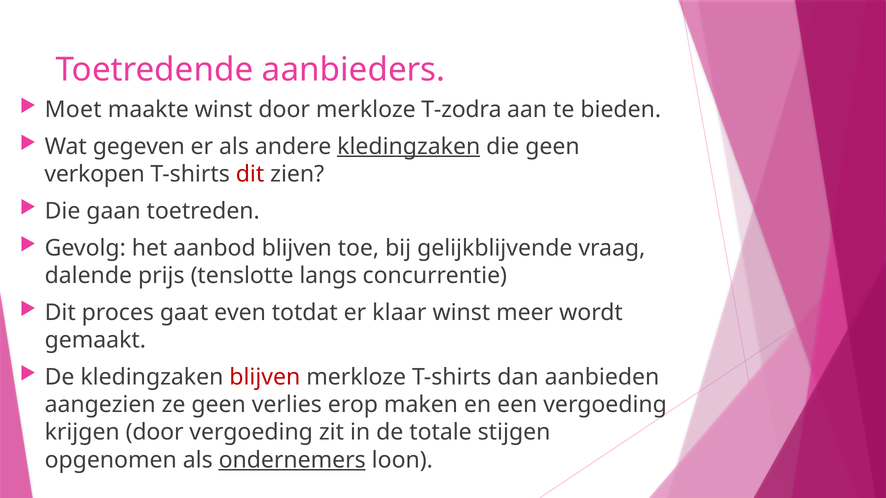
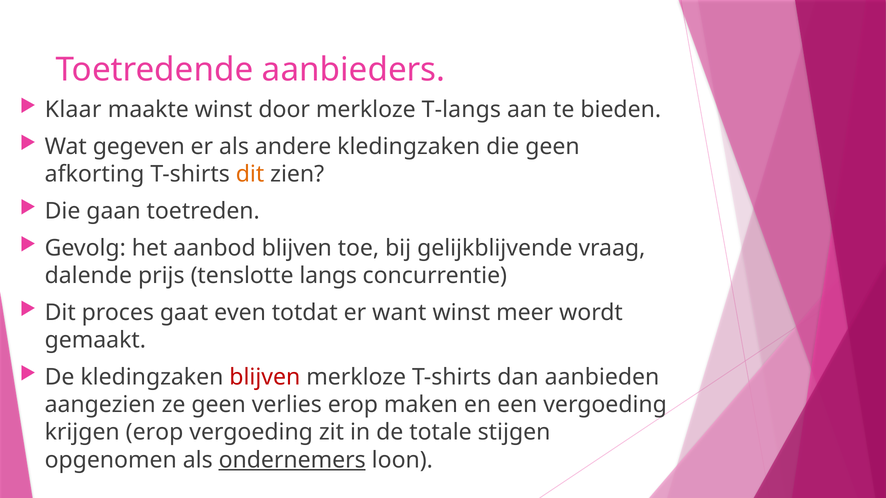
Moet: Moet -> Klaar
T-zodra: T-zodra -> T-langs
kledingzaken at (409, 147) underline: present -> none
verkopen: verkopen -> afkorting
dit at (250, 174) colour: red -> orange
klaar: klaar -> want
krijgen door: door -> erop
